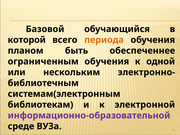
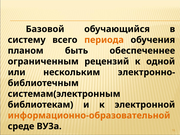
которой: которой -> систему
ограниченным обучения: обучения -> рецензий
информационно-образовательной colour: purple -> orange
